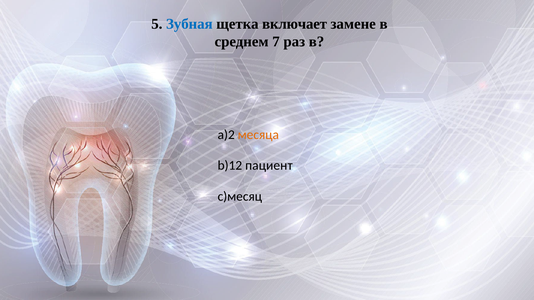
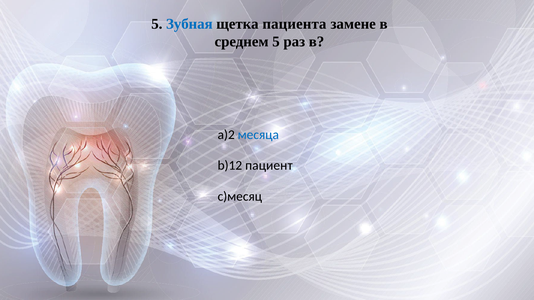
включает: включает -> пациента
среднем 7: 7 -> 5
месяца colour: orange -> blue
